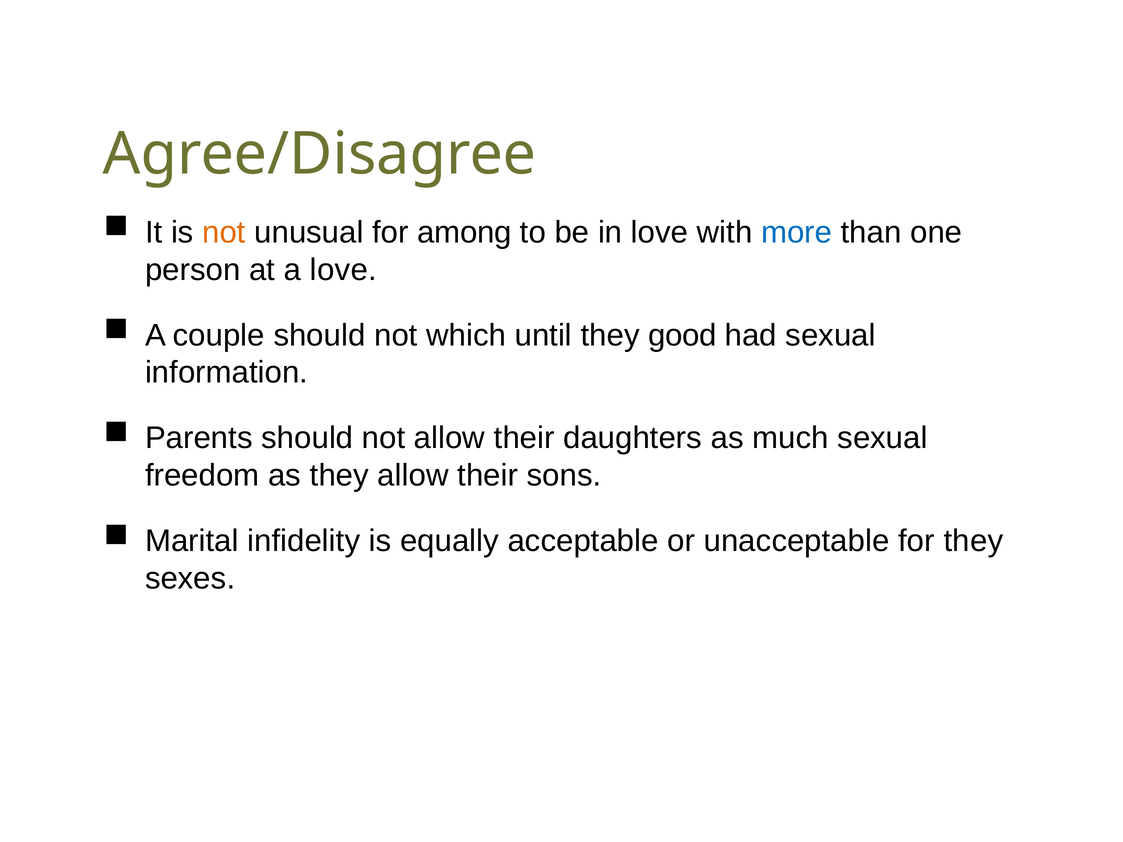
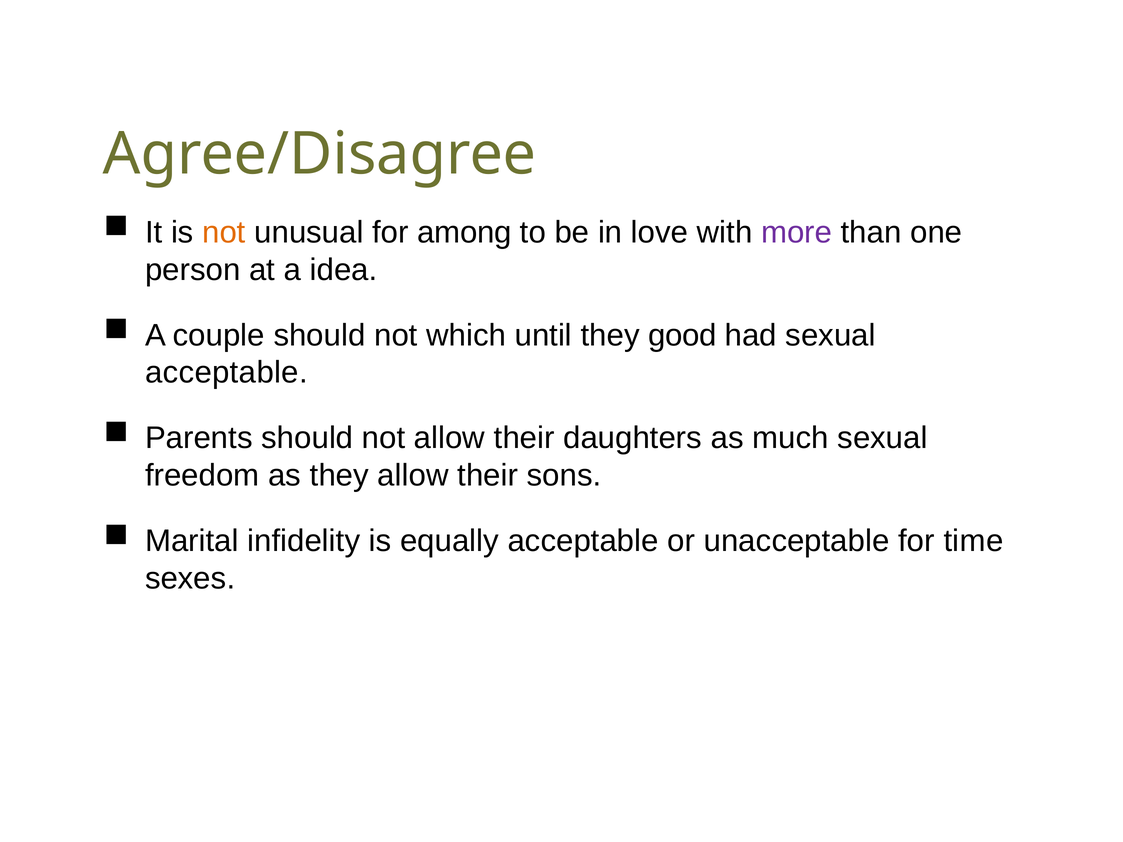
more colour: blue -> purple
a love: love -> idea
information at (227, 373): information -> acceptable
for they: they -> time
